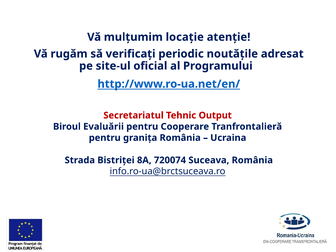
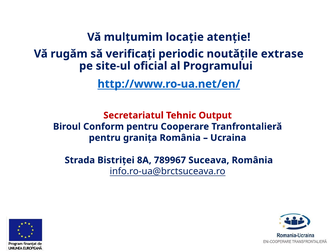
adresat: adresat -> extrase
Evaluării: Evaluării -> Conform
720074: 720074 -> 789967
